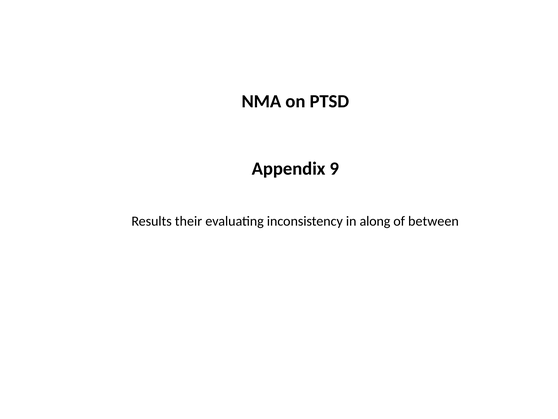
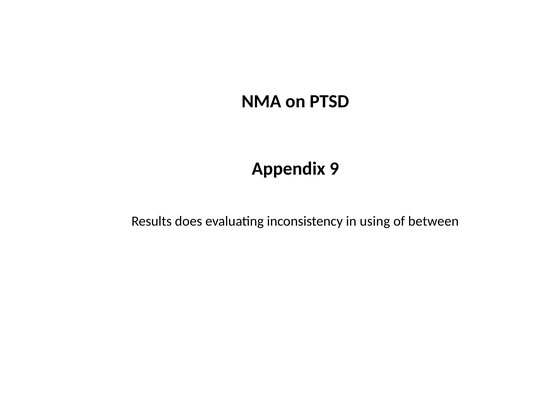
their: their -> does
along: along -> using
